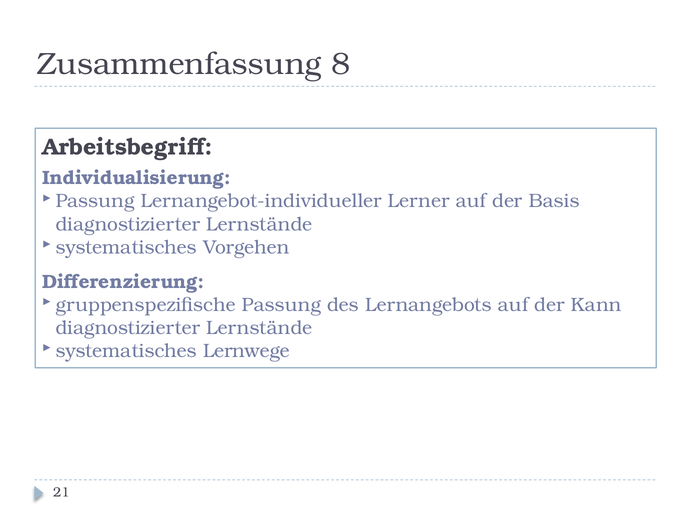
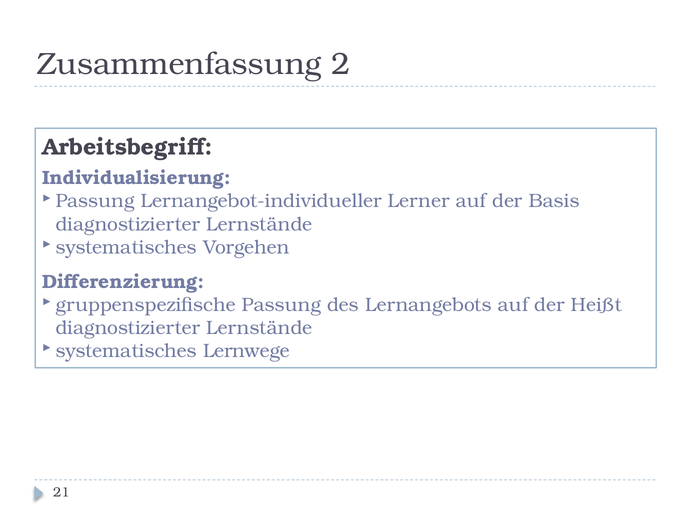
8: 8 -> 2
Kann: Kann -> Heißt
